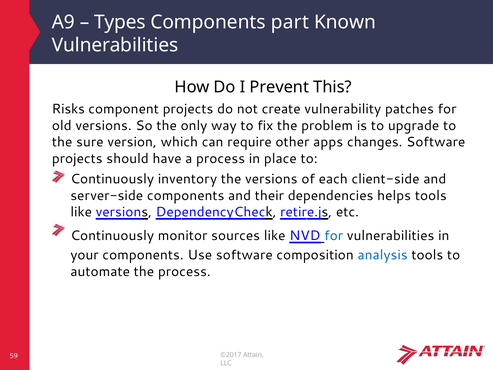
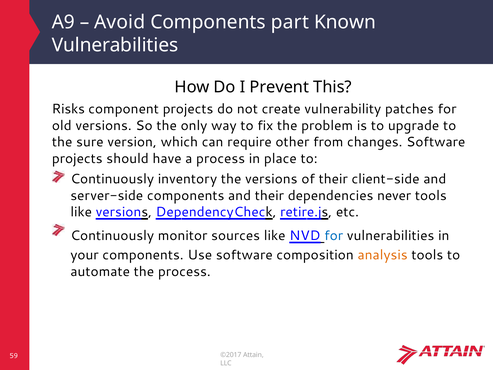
Types: Types -> Avoid
apps: apps -> from
of each: each -> their
helps: helps -> never
analysis colour: blue -> orange
